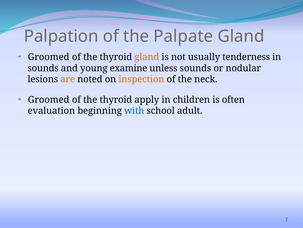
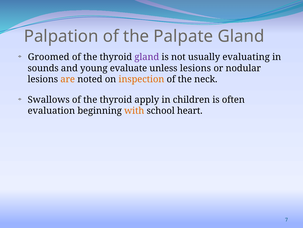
gland at (147, 57) colour: orange -> purple
tenderness: tenderness -> evaluating
examine: examine -> evaluate
unless sounds: sounds -> lesions
Groomed at (49, 99): Groomed -> Swallows
with colour: blue -> orange
adult: adult -> heart
